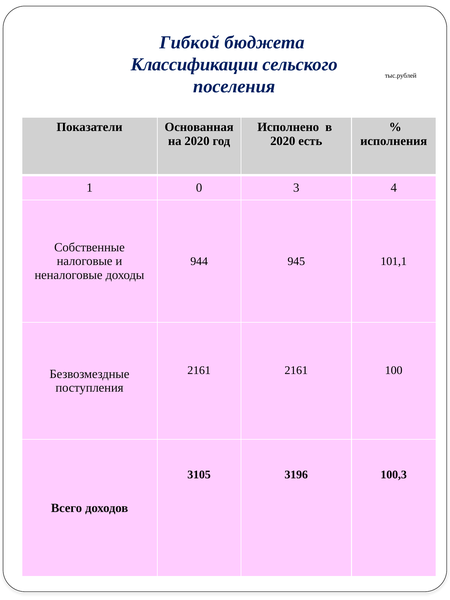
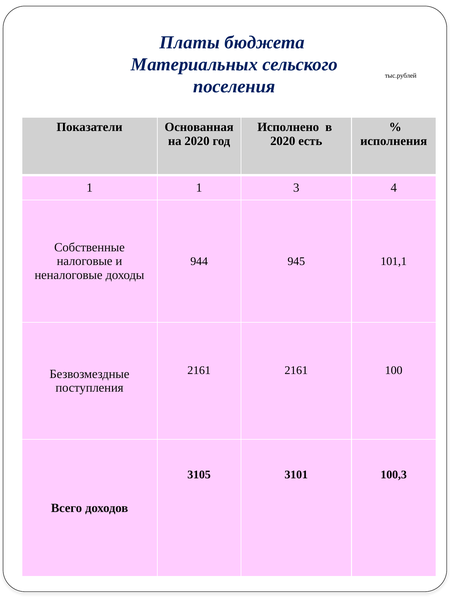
Гибкой: Гибкой -> Платы
Классификации: Классификации -> Материальных
1 0: 0 -> 1
3196: 3196 -> 3101
